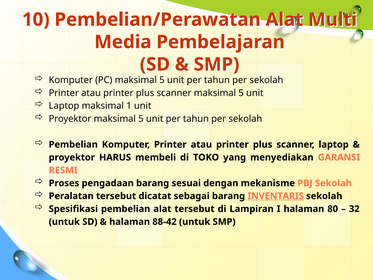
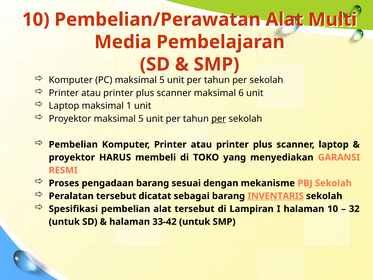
scanner maksimal 5: 5 -> 6
per at (219, 119) underline: none -> present
halaman 80: 80 -> 10
88-42: 88-42 -> 33-42
